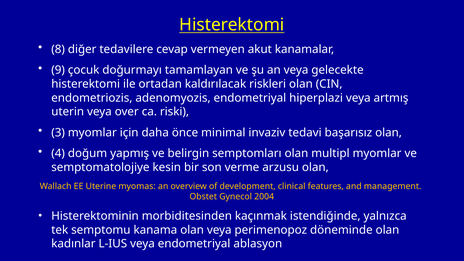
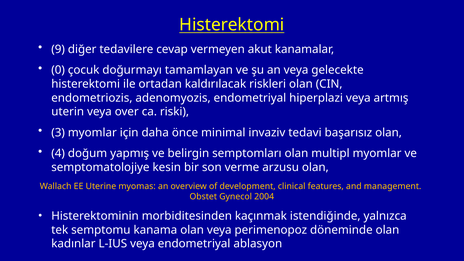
8: 8 -> 9
9: 9 -> 0
